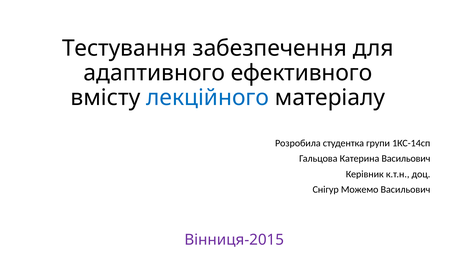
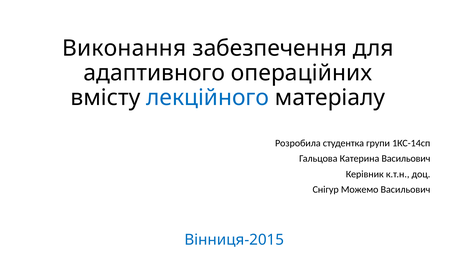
Тестування: Тестування -> Виконання
ефективного: ефективного -> операційних
Вінниця-2015 colour: purple -> blue
